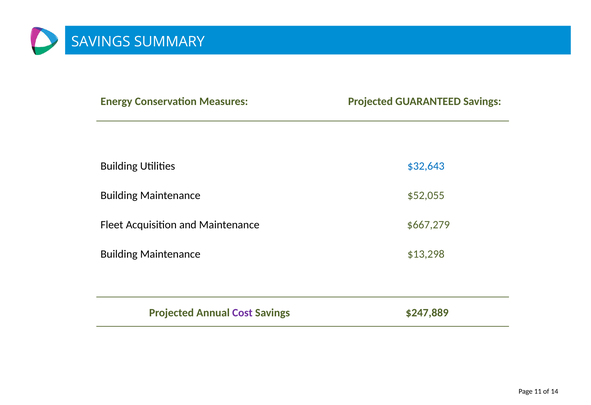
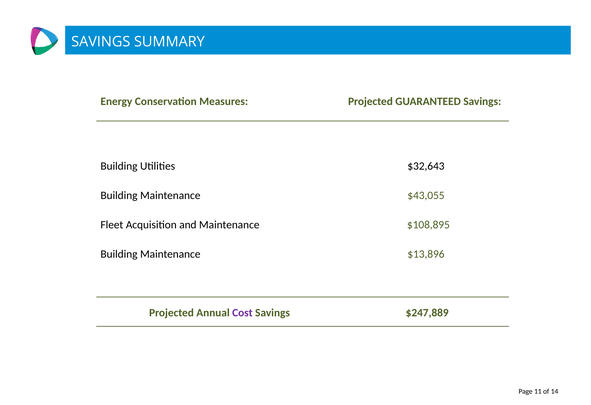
$32,643 colour: blue -> black
$52,055: $52,055 -> $43,055
$667,279: $667,279 -> $108,895
$13,298: $13,298 -> $13,896
